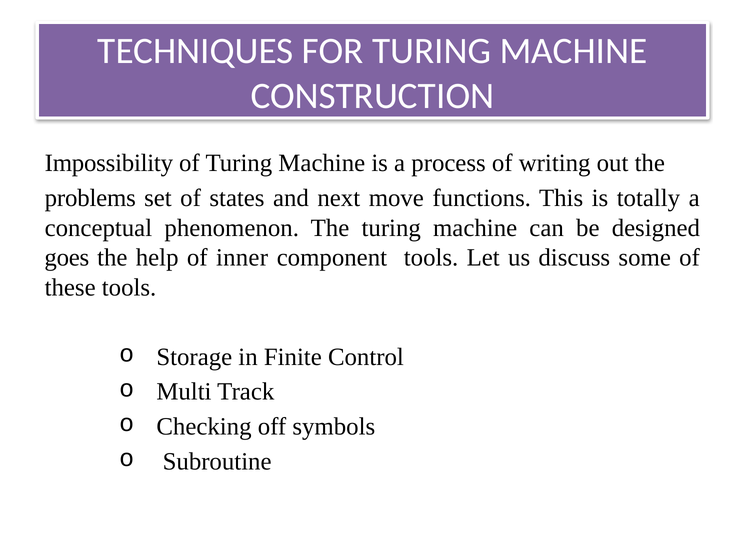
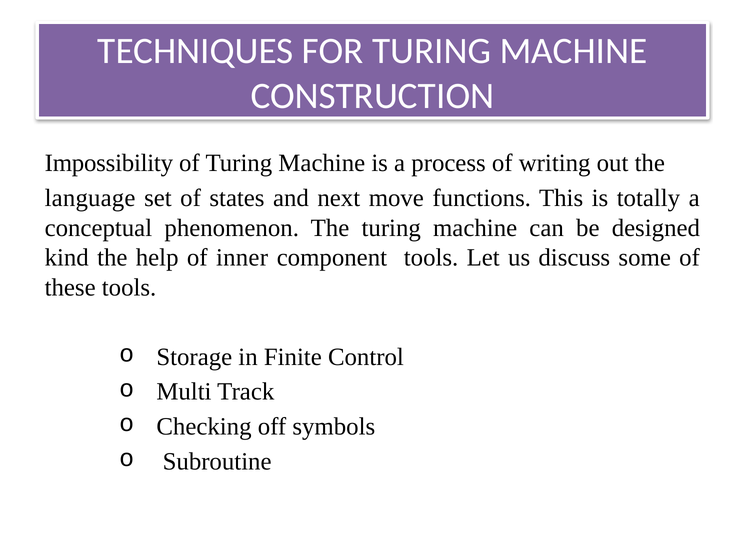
problems: problems -> language
goes: goes -> kind
